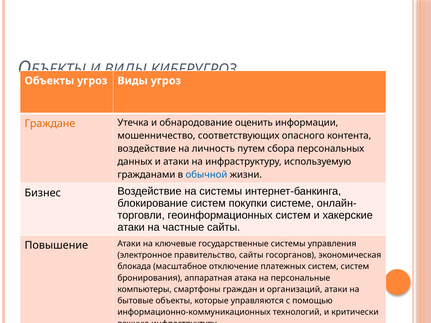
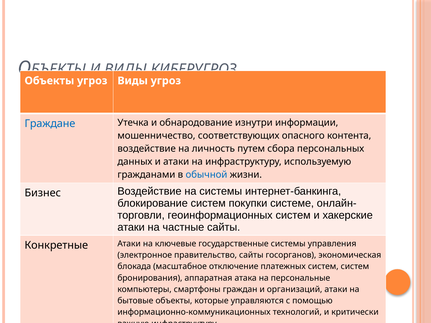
Граждане colour: orange -> blue
оценить: оценить -> изнутри
Повышение: Повышение -> Конкретные
